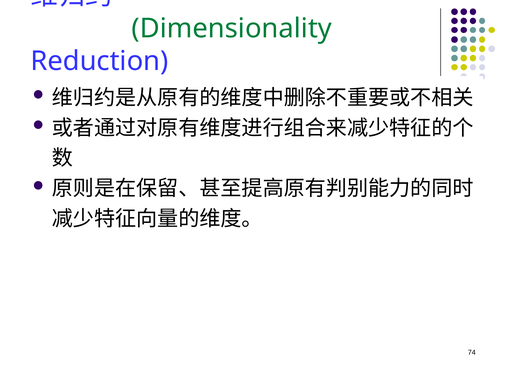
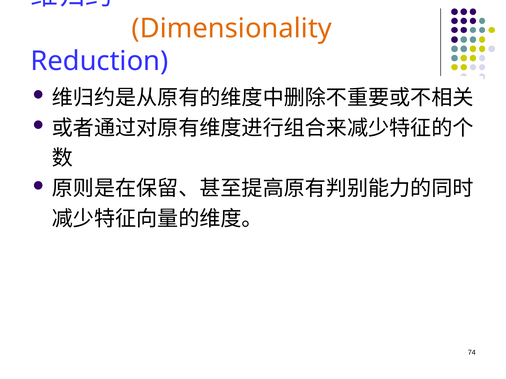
Dimensionality colour: green -> orange
